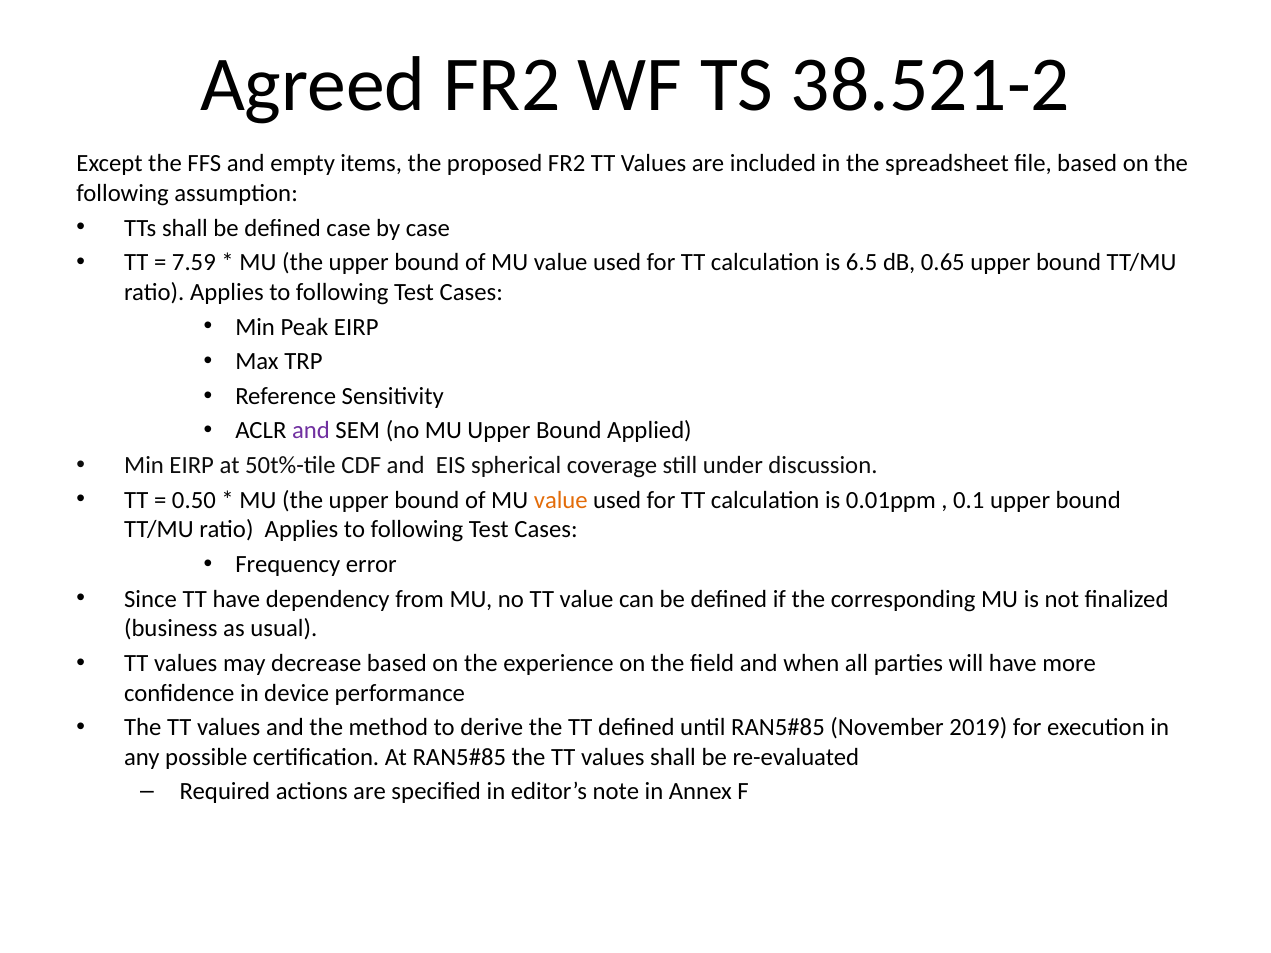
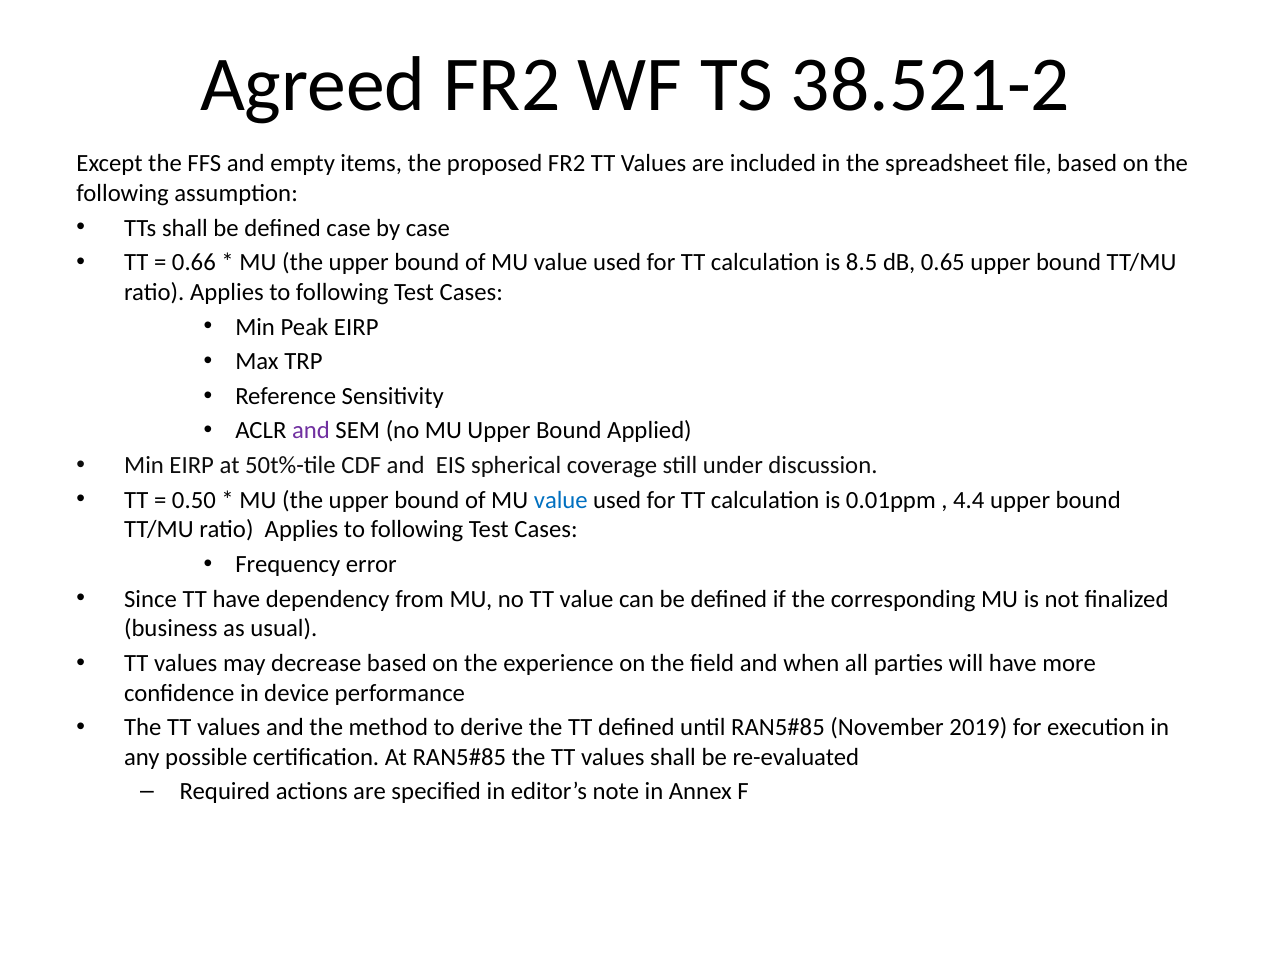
7.59: 7.59 -> 0.66
6.5: 6.5 -> 8.5
value at (561, 500) colour: orange -> blue
0.1: 0.1 -> 4.4
